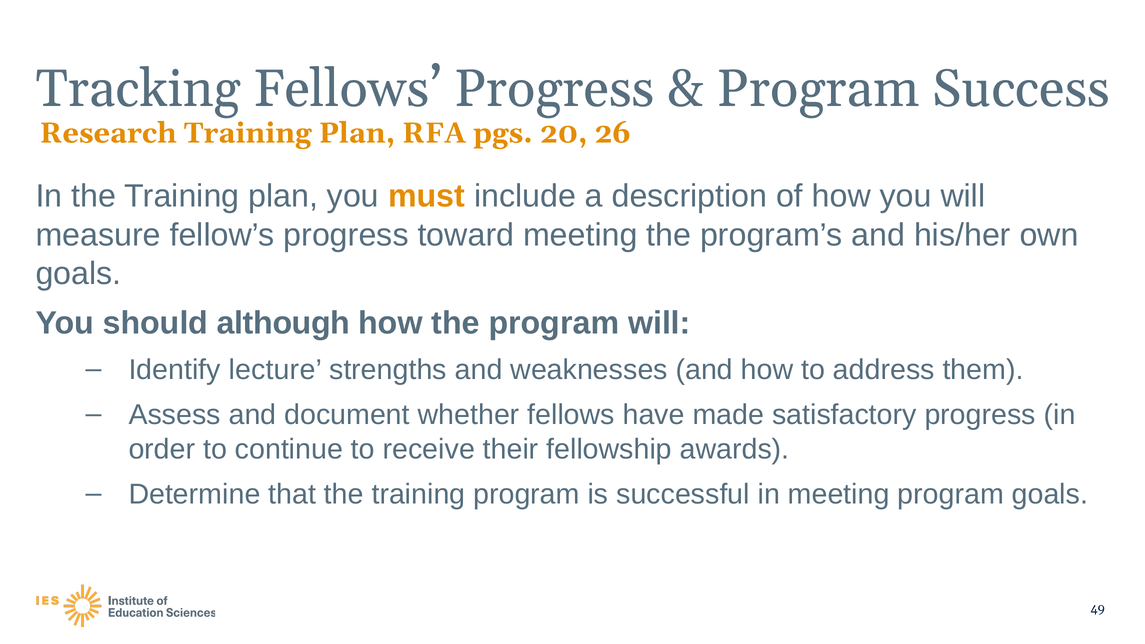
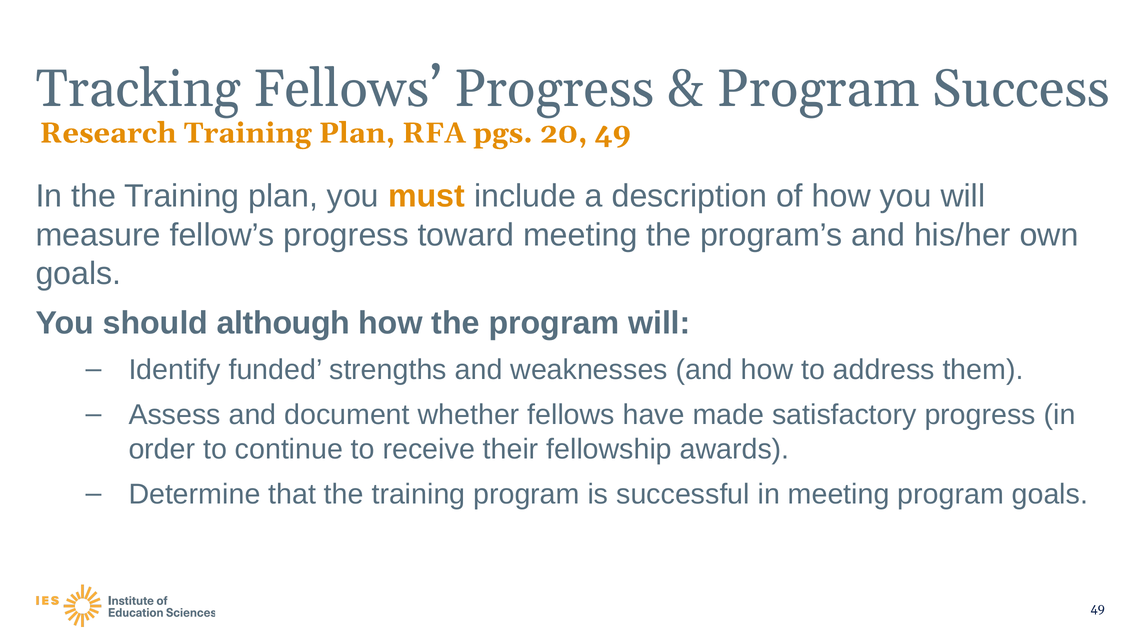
20 26: 26 -> 49
lecture: lecture -> funded
